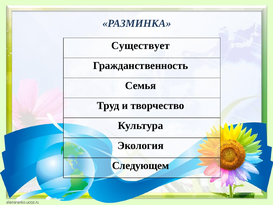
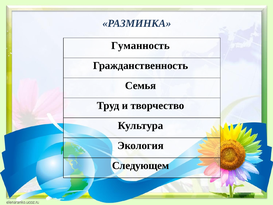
Существует: Существует -> Гуманность
